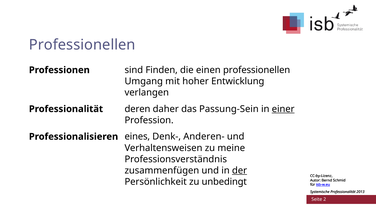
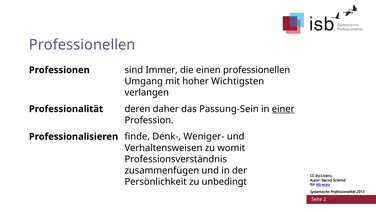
Finden: Finden -> Immer
Entwicklung: Entwicklung -> Wichtigsten
eines: eines -> finde
Anderen-: Anderen- -> Weniger-
meine: meine -> womit
der underline: present -> none
